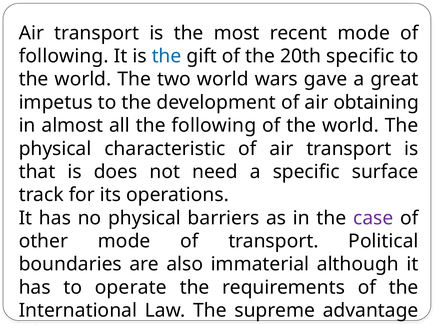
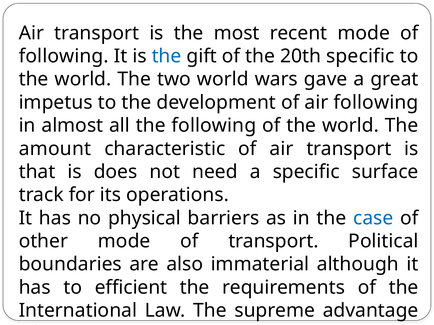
air obtaining: obtaining -> following
physical at (55, 149): physical -> amount
case colour: purple -> blue
operate: operate -> efficient
